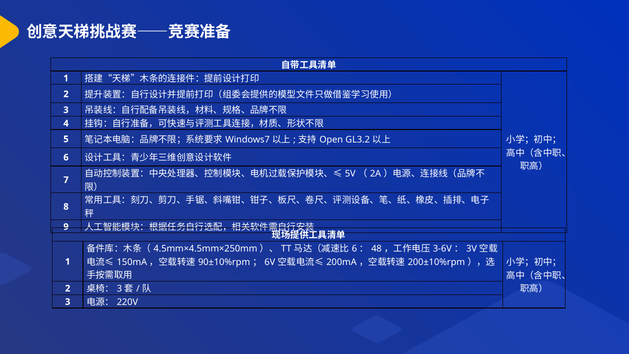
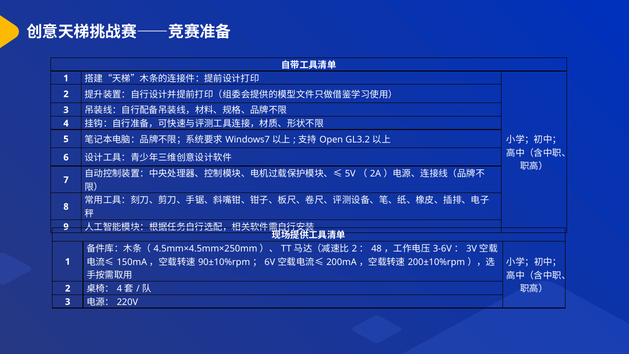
6 at (354, 249): 6 -> 2
3 at (119, 289): 3 -> 4
